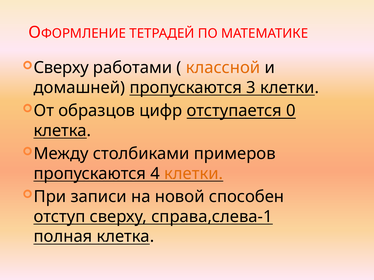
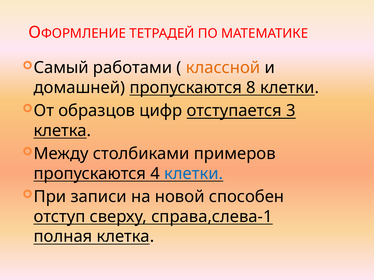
Сверху at (61, 68): Сверху -> Самый
3: 3 -> 8
0: 0 -> 3
клетки at (194, 174) colour: orange -> blue
